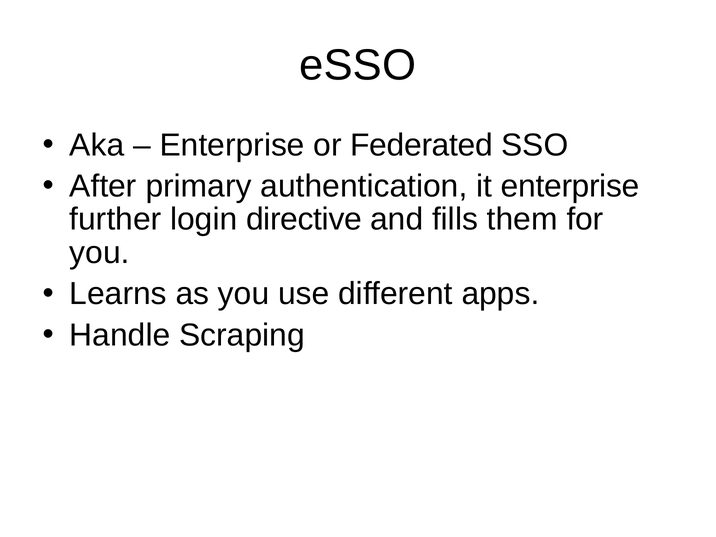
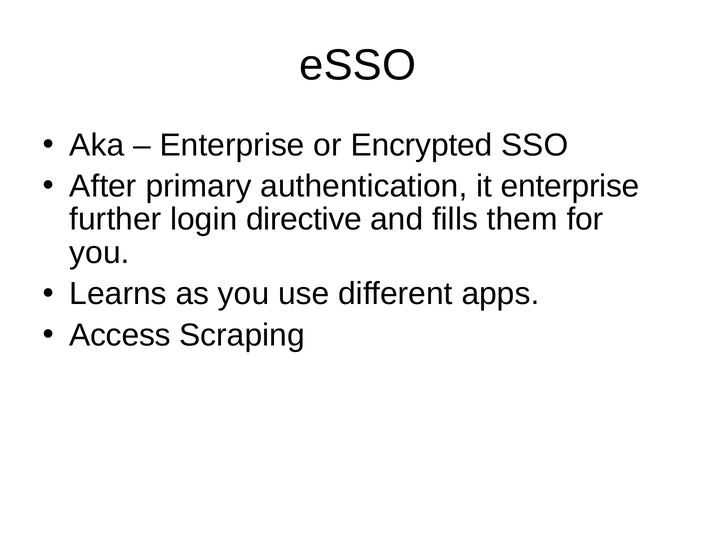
Federated: Federated -> Encrypted
Handle: Handle -> Access
